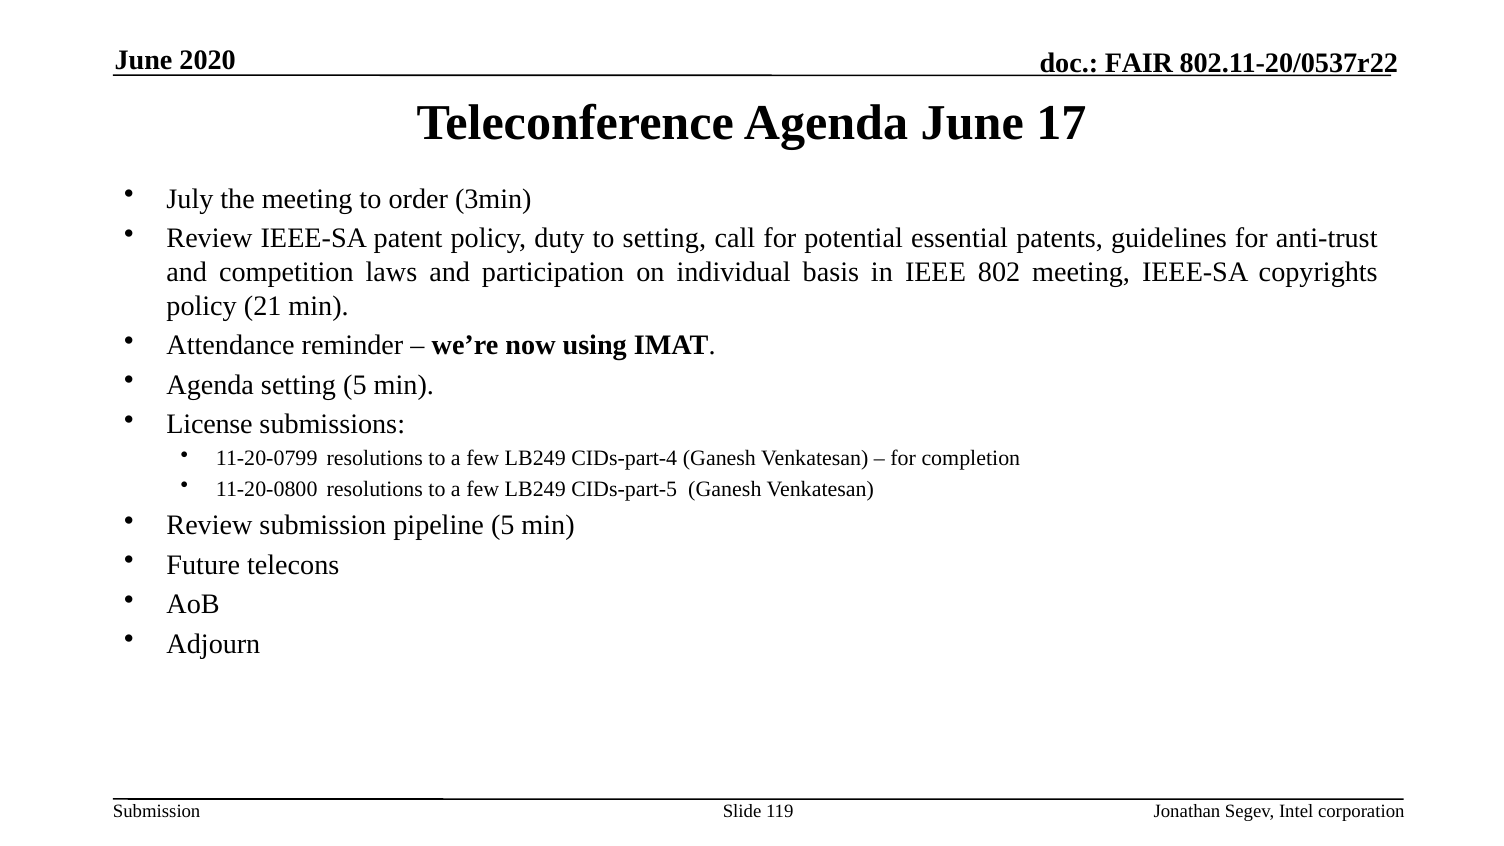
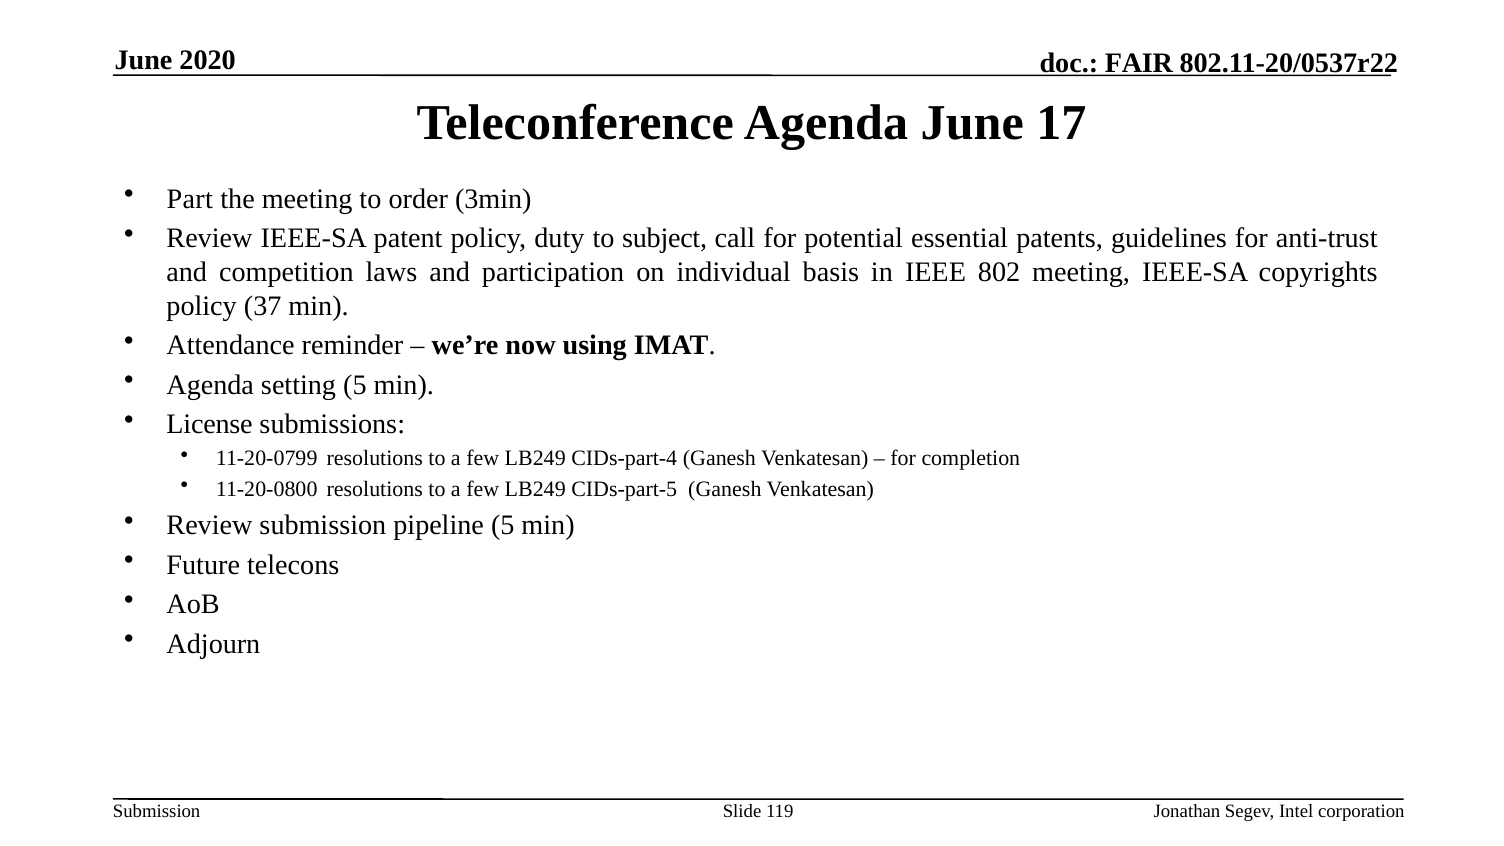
July: July -> Part
to setting: setting -> subject
21: 21 -> 37
